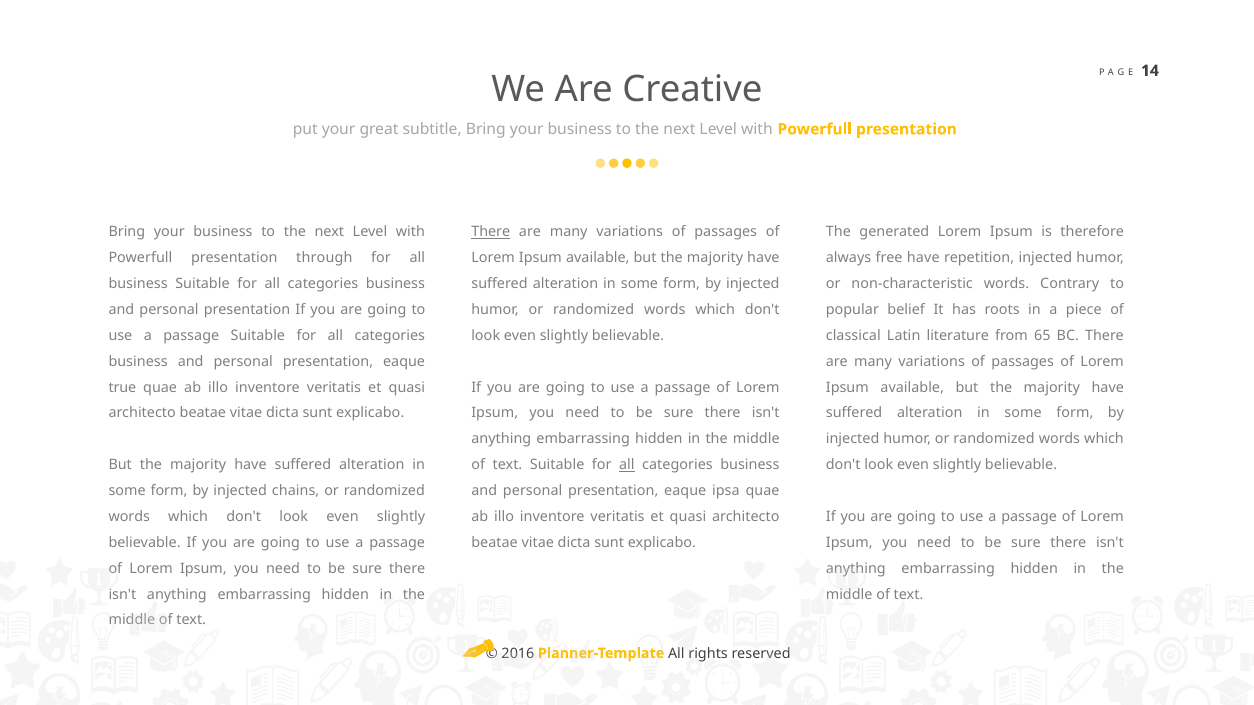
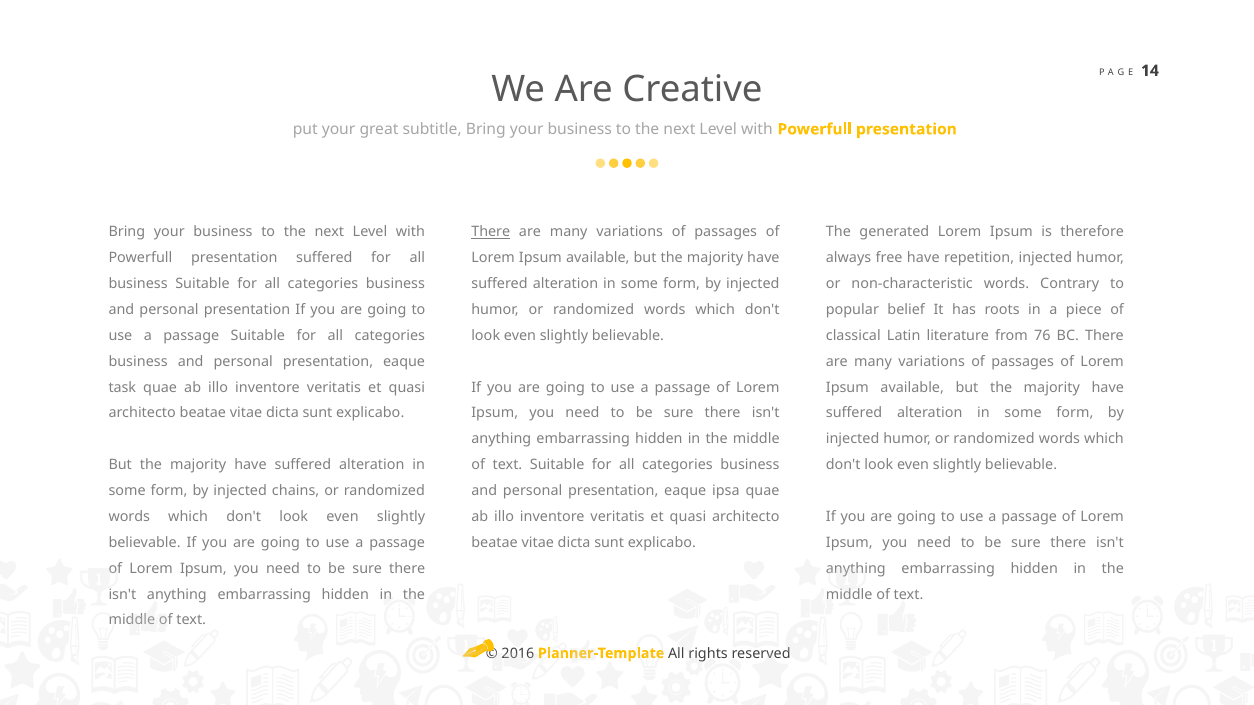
presentation through: through -> suffered
65: 65 -> 76
true: true -> task
all at (627, 465) underline: present -> none
